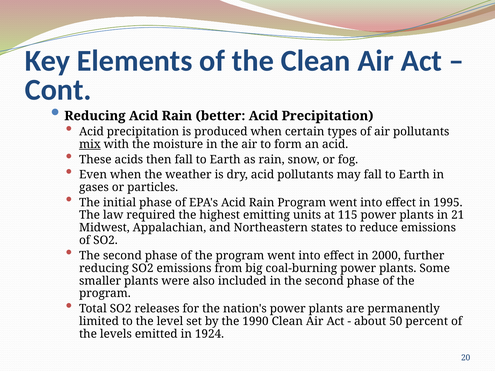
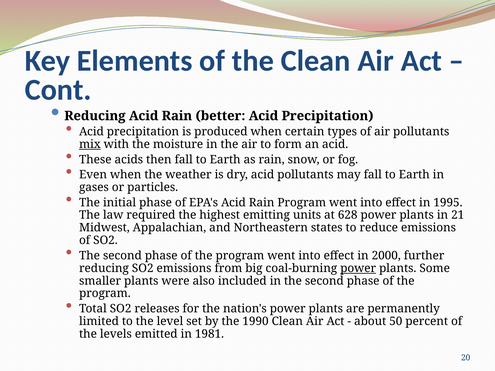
115: 115 -> 628
power at (358, 268) underline: none -> present
1924: 1924 -> 1981
